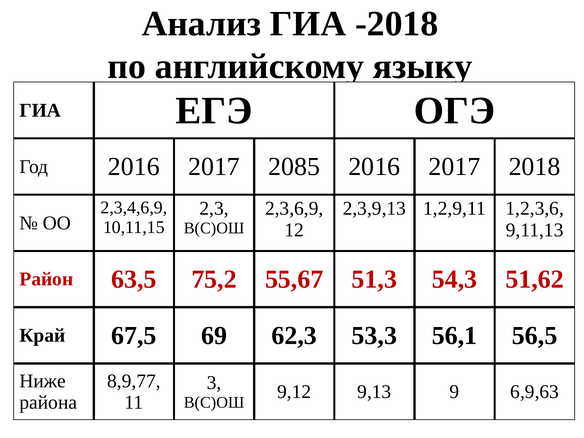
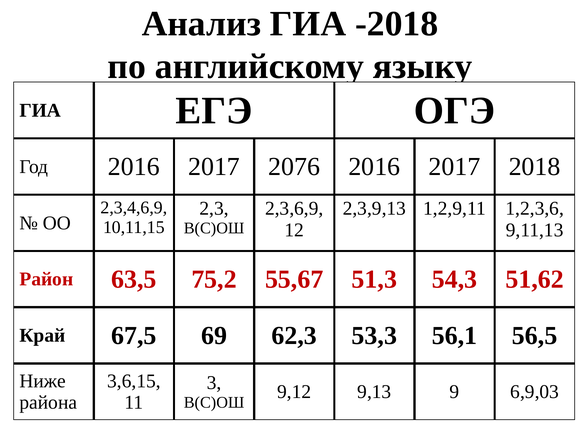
2085: 2085 -> 2076
8,9,77: 8,9,77 -> 3,6,15
6,9,63: 6,9,63 -> 6,9,03
